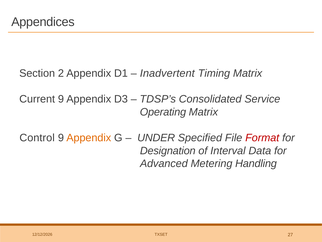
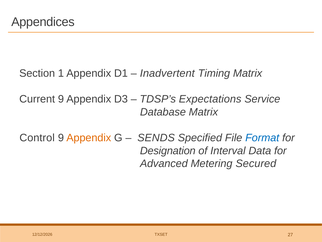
2: 2 -> 1
Consolidated: Consolidated -> Expectations
Operating: Operating -> Database
UNDER: UNDER -> SENDS
Format colour: red -> blue
Handling: Handling -> Secured
